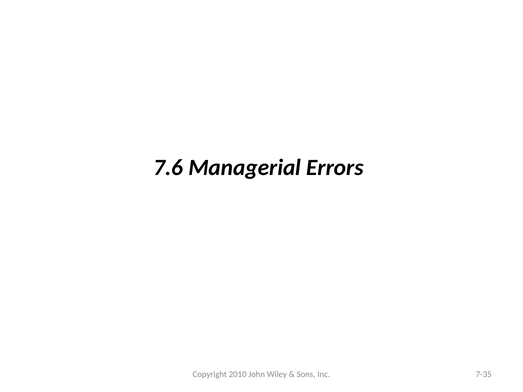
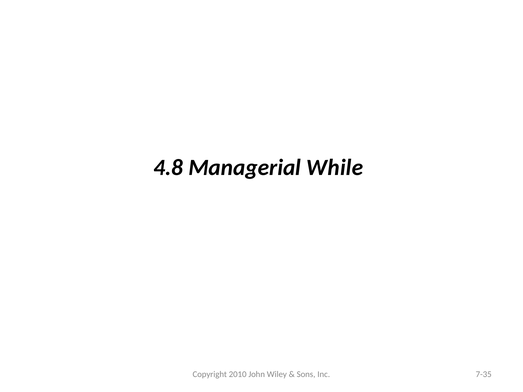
7.6: 7.6 -> 4.8
Errors: Errors -> While
